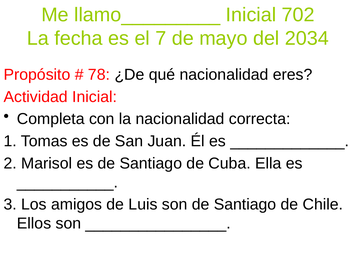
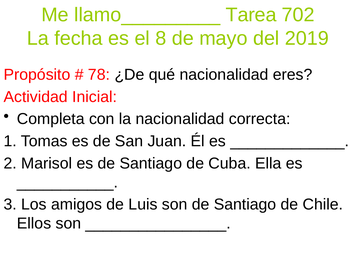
llamo_________ Inicial: Inicial -> Tarea
7: 7 -> 8
2034: 2034 -> 2019
